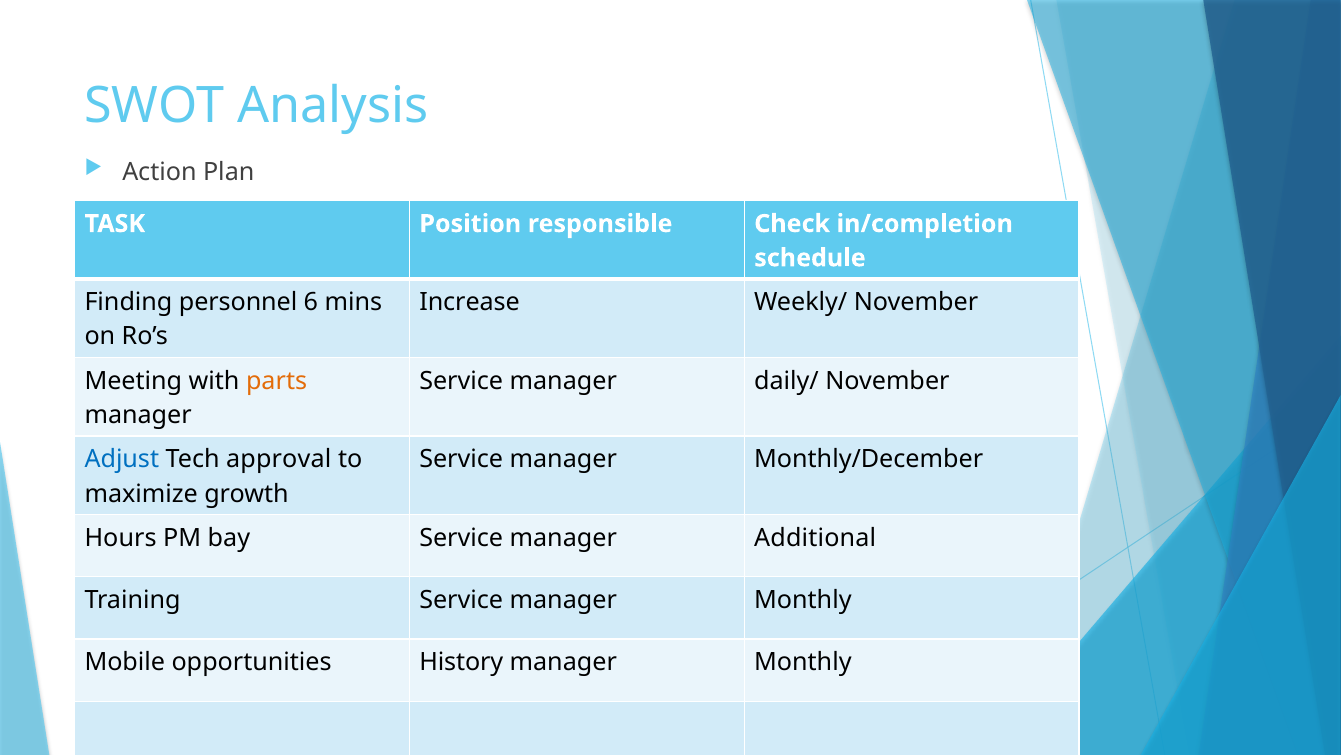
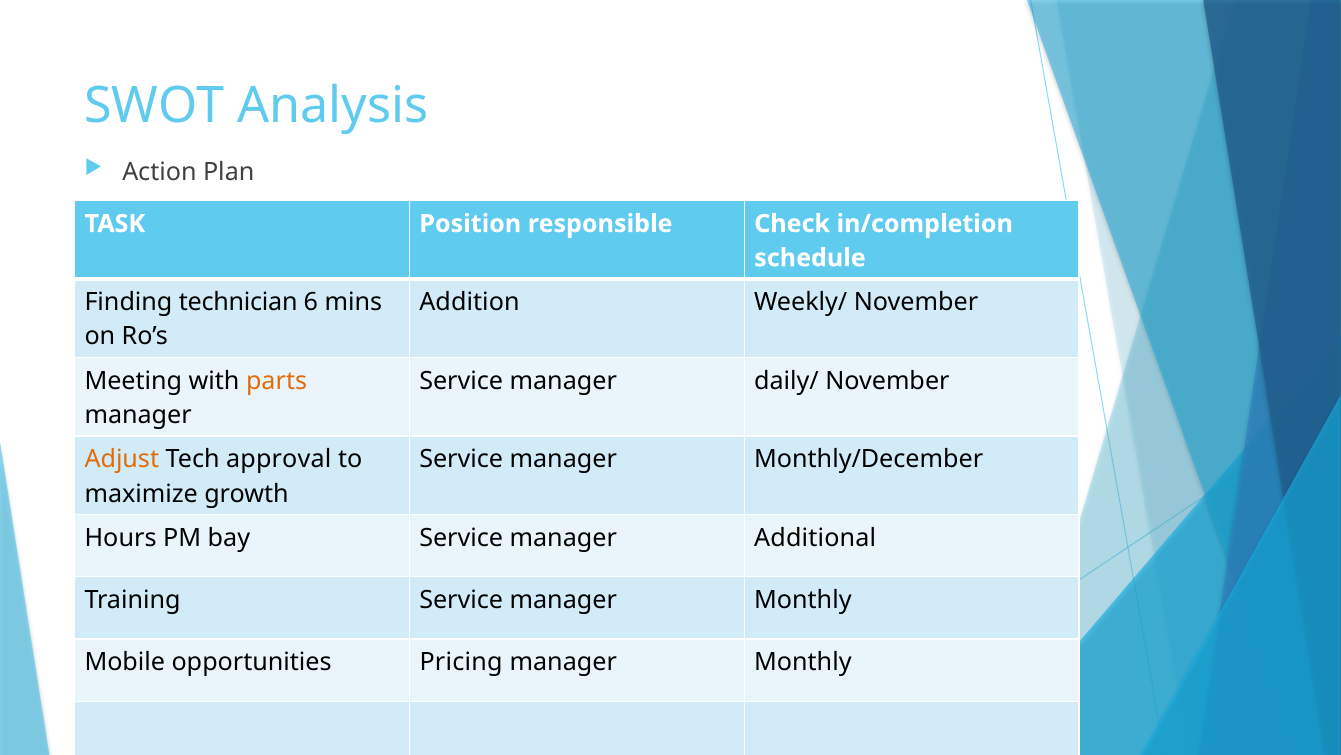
personnel: personnel -> technician
Increase: Increase -> Addition
Adjust colour: blue -> orange
History: History -> Pricing
